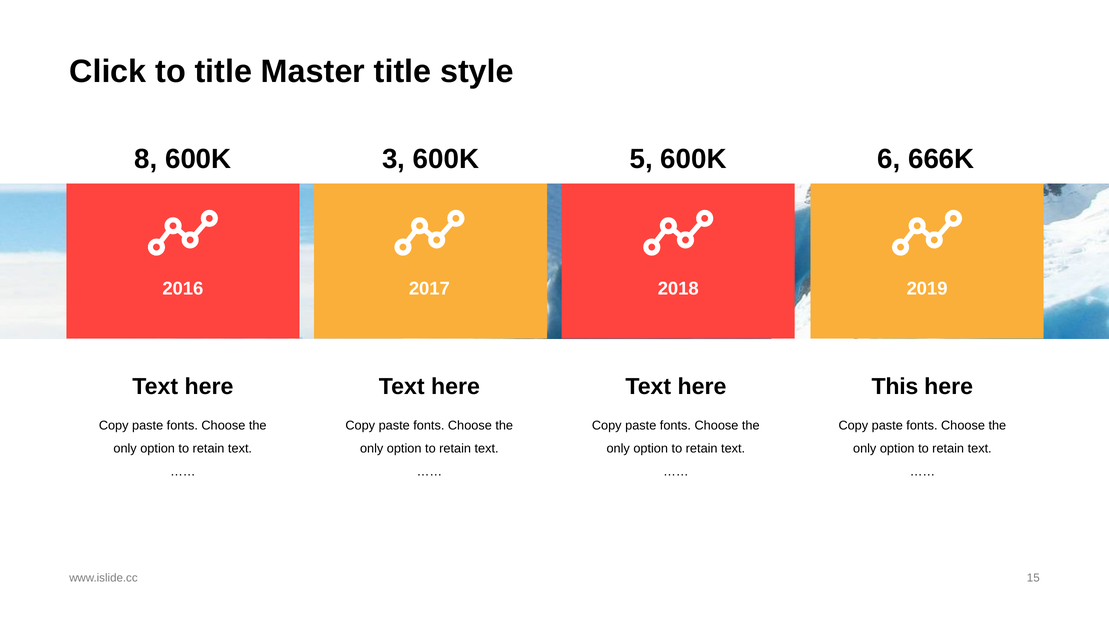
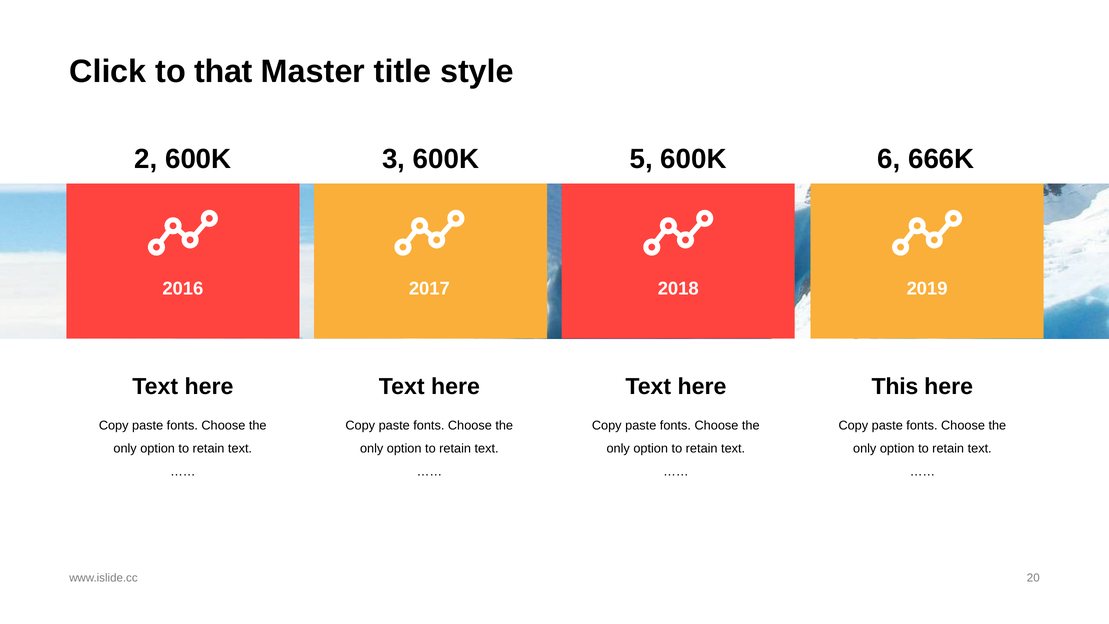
to title: title -> that
8: 8 -> 2
15: 15 -> 20
